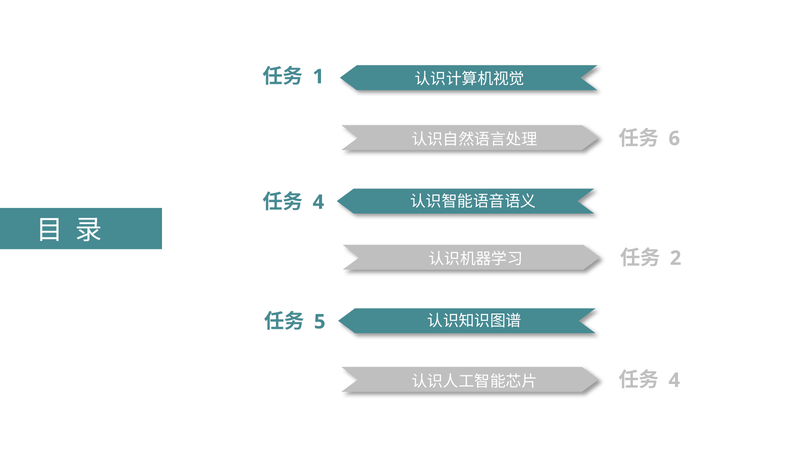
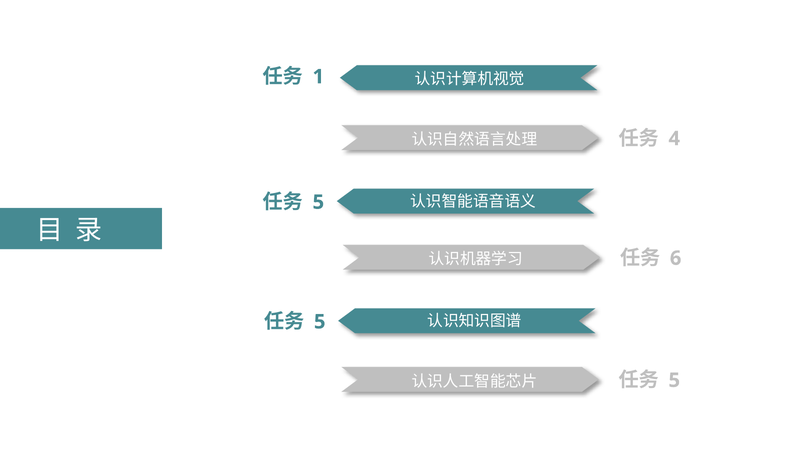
6: 6 -> 4
4 at (318, 202): 4 -> 5
2: 2 -> 6
4 at (674, 380): 4 -> 5
